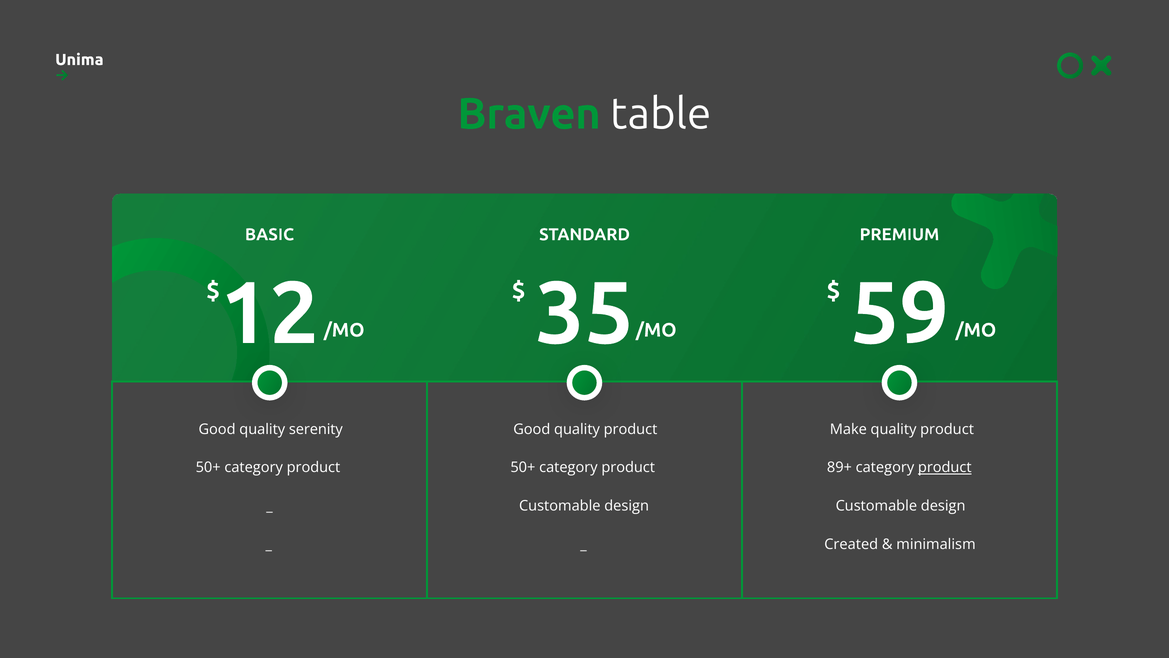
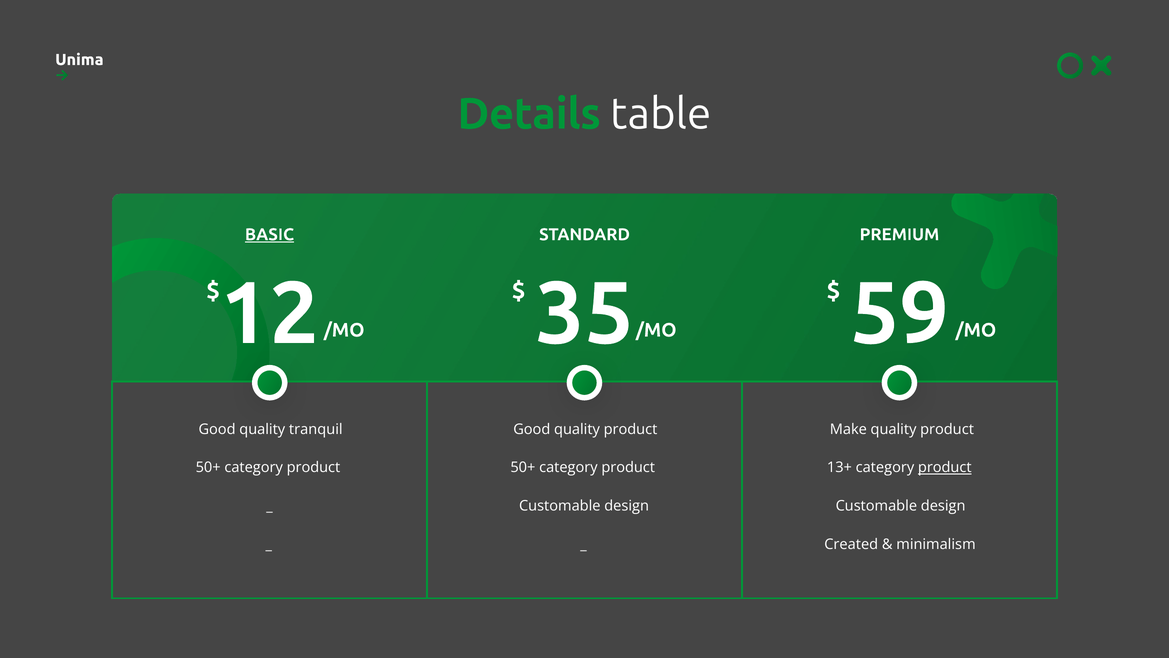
Braven: Braven -> Details
BASIC underline: none -> present
serenity: serenity -> tranquil
89+: 89+ -> 13+
